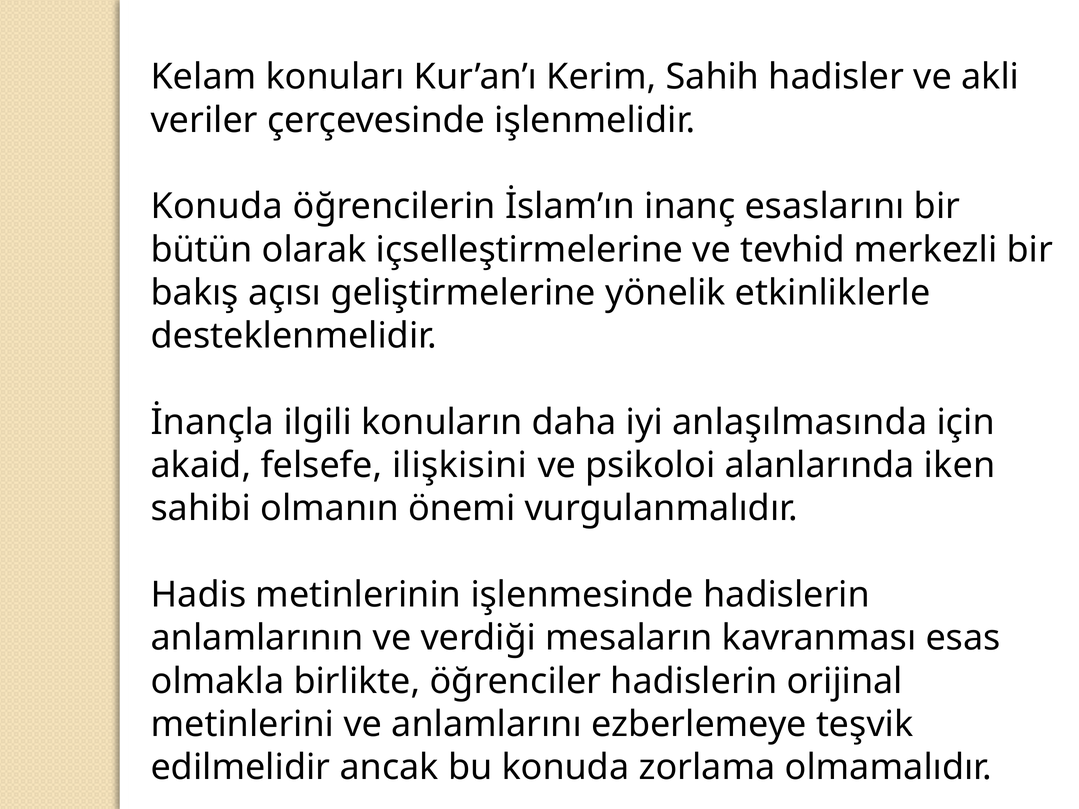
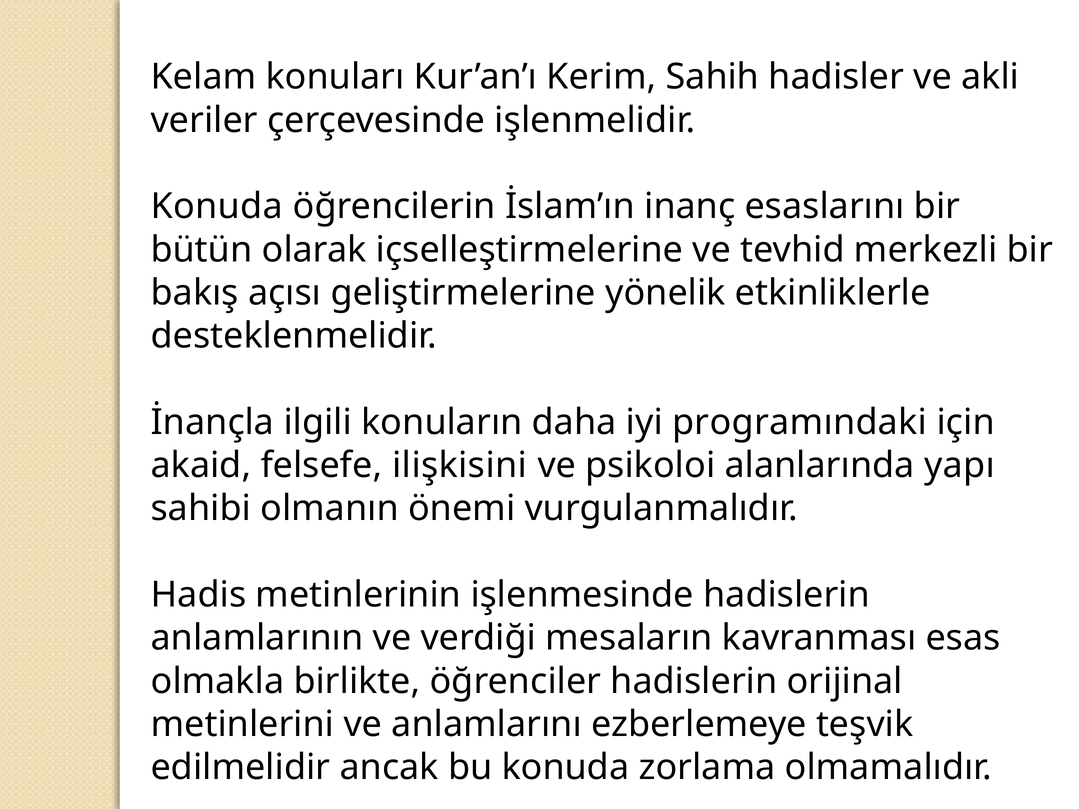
anlaşılmasında: anlaşılmasında -> programındaki
iken: iken -> yapı
